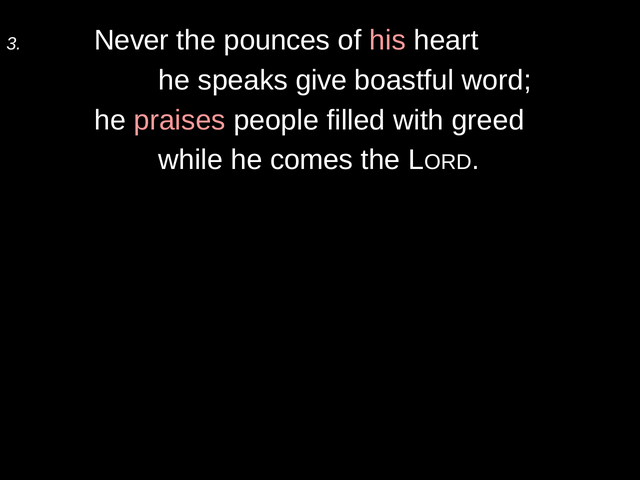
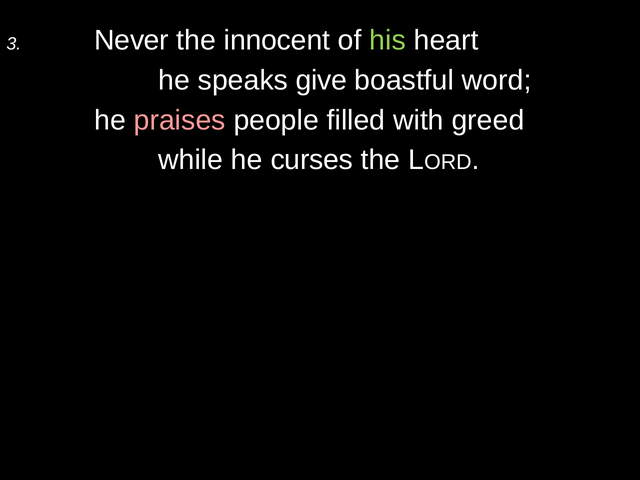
pounces: pounces -> innocent
his colour: pink -> light green
comes: comes -> curses
